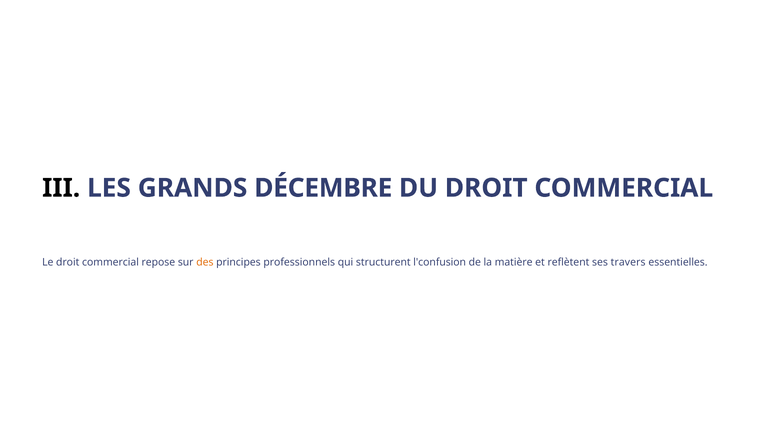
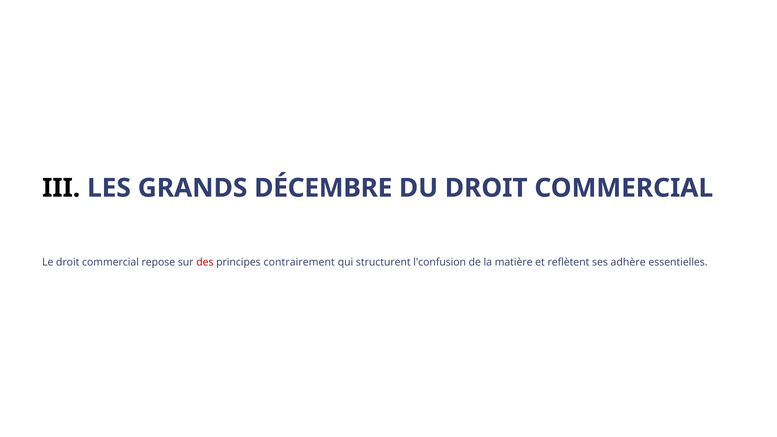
des colour: orange -> red
professionnels: professionnels -> contrairement
travers: travers -> adhère
